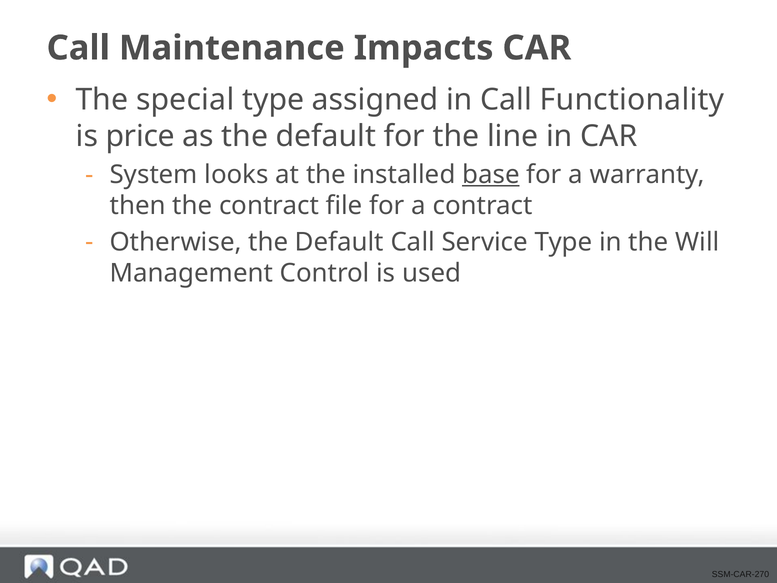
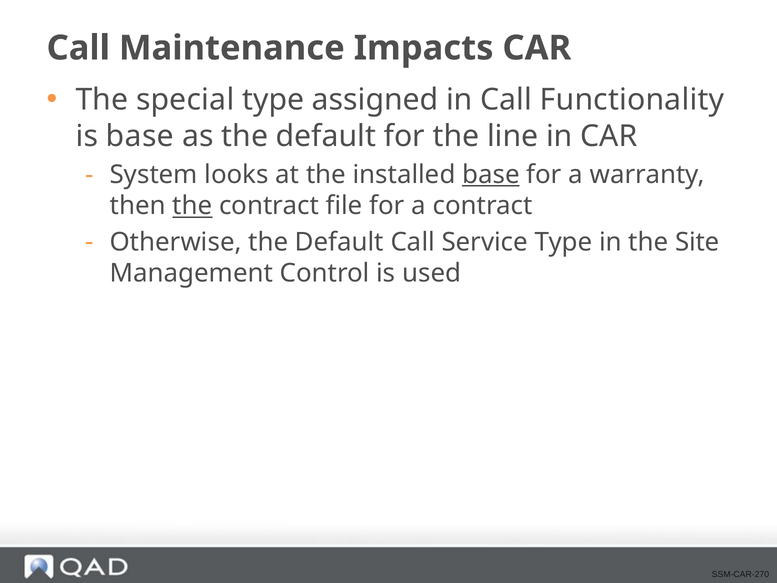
is price: price -> base
the at (192, 206) underline: none -> present
Will: Will -> Site
